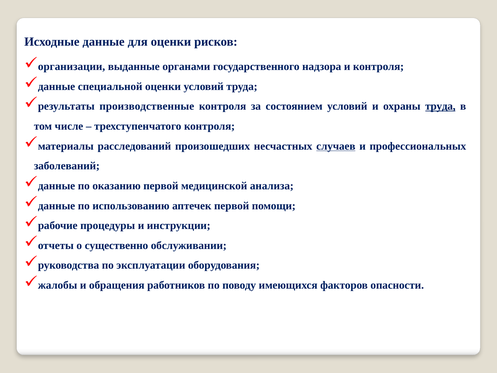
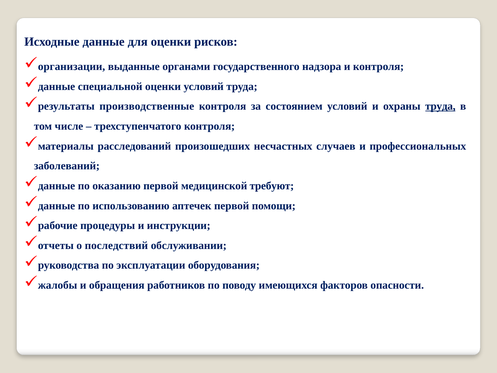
случаев underline: present -> none
анализа: анализа -> требуют
существенно: существенно -> последствий
